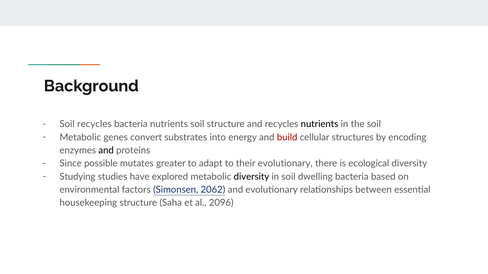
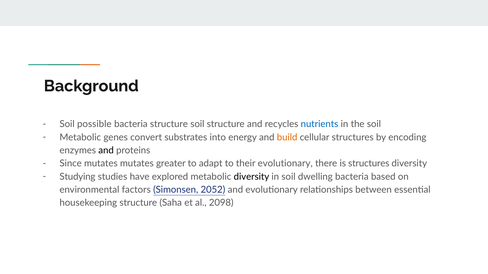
Soil recycles: recycles -> possible
bacteria nutrients: nutrients -> structure
nutrients at (320, 124) colour: black -> blue
build colour: red -> orange
Since possible: possible -> mutates
is ecological: ecological -> structures
2062: 2062 -> 2052
2096: 2096 -> 2098
